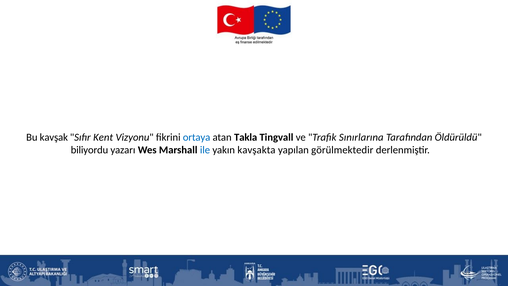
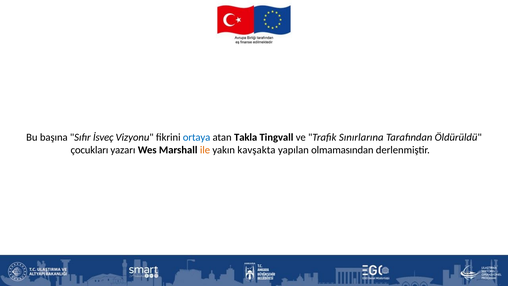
kavşak: kavşak -> başına
Kent: Kent -> İsveç
biliyordu: biliyordu -> çocukları
ile colour: blue -> orange
görülmektedir: görülmektedir -> olmamasından
